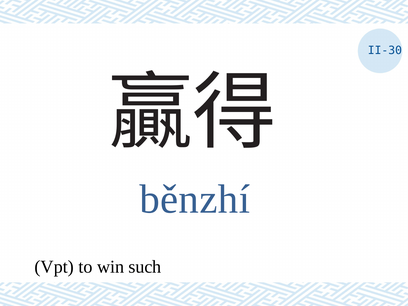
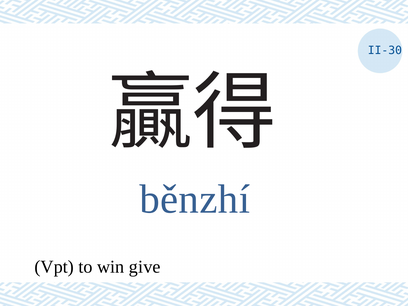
such: such -> give
